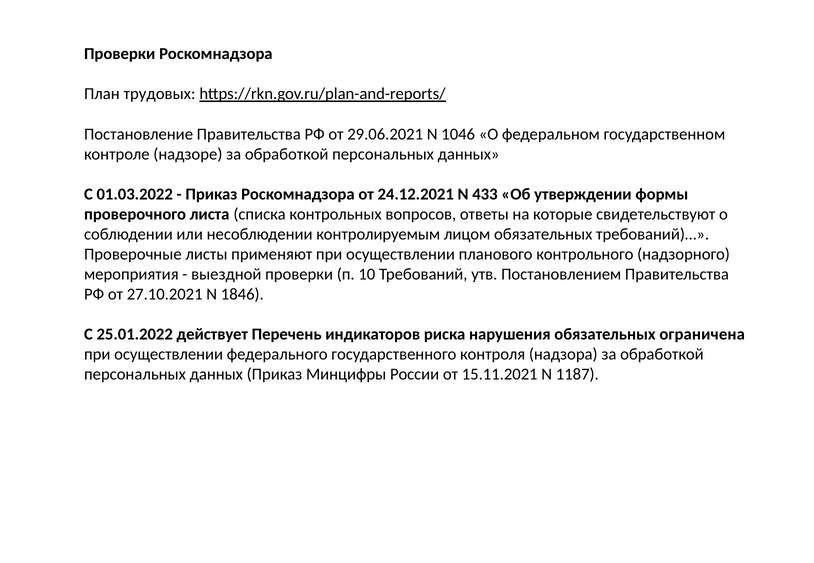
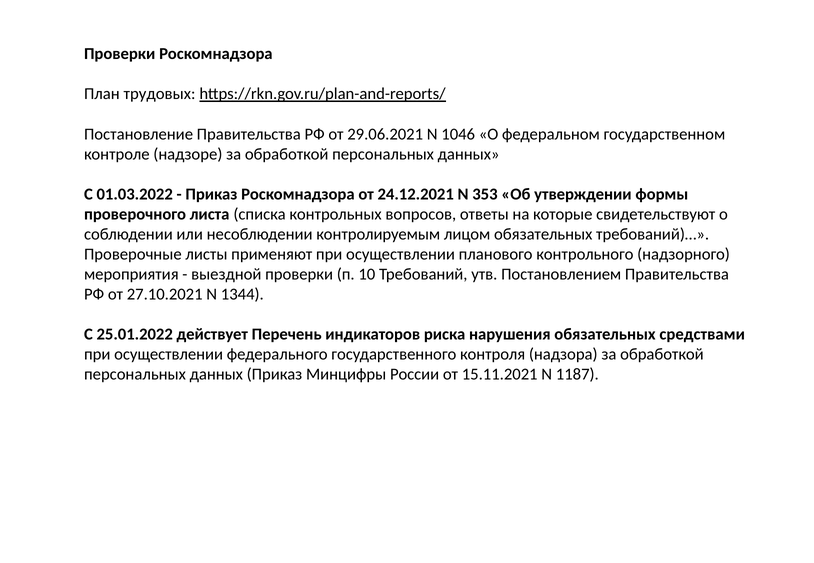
433: 433 -> 353
1846: 1846 -> 1344
ограничена: ограничена -> средствами
